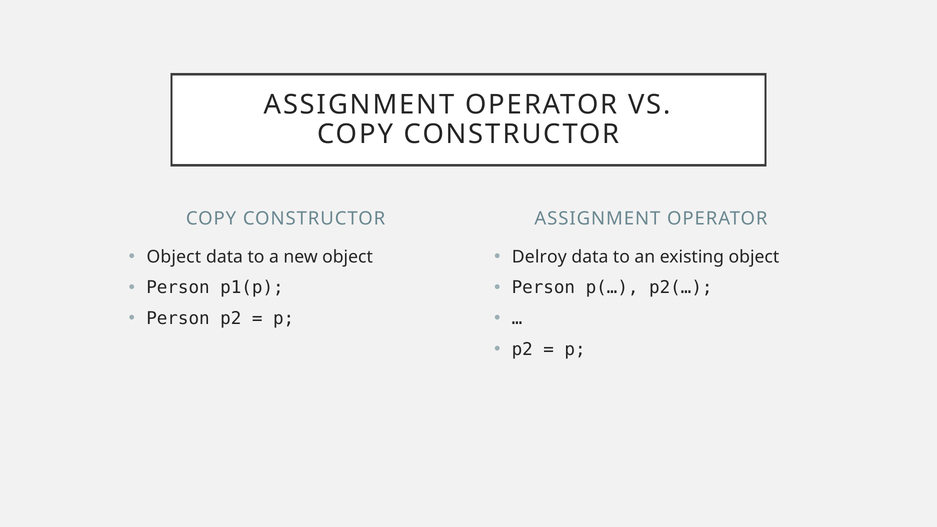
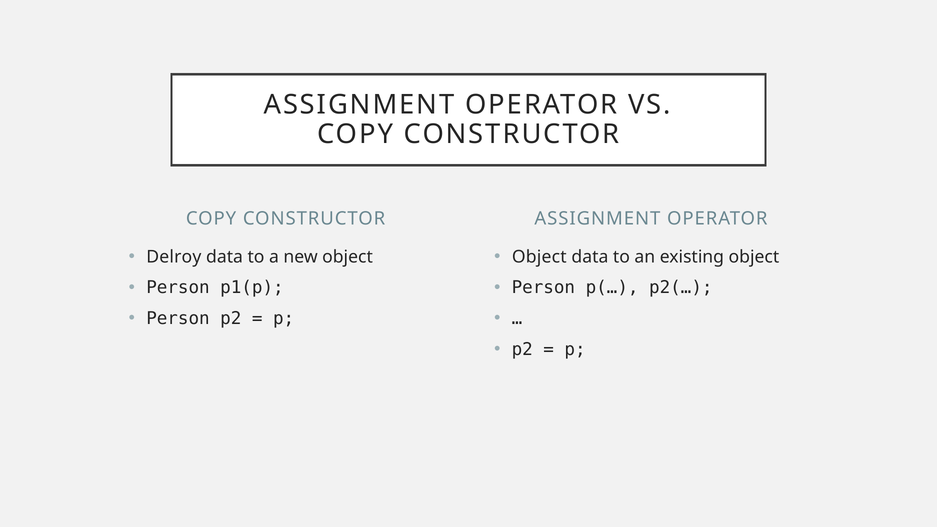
Object at (174, 257): Object -> Delroy
Delroy at (539, 257): Delroy -> Object
